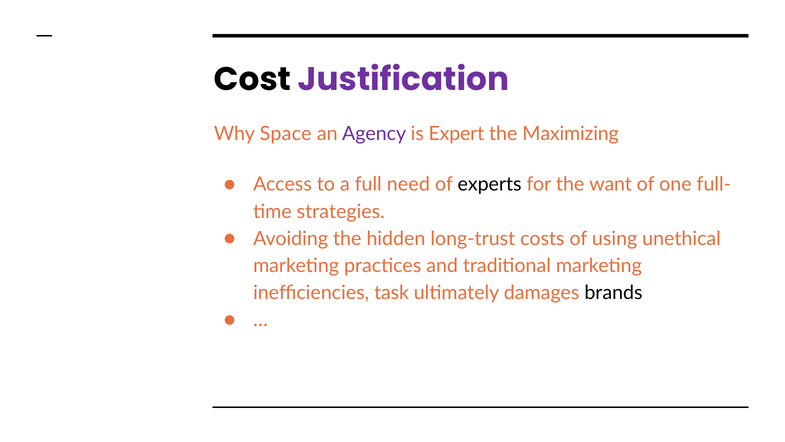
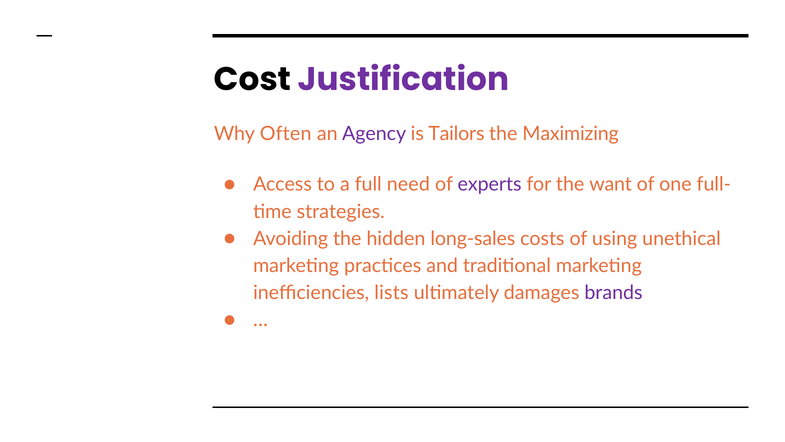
Space: Space -> Often
Expert: Expert -> Tailors
experts colour: black -> purple
long-trust: long-trust -> long-sales
task: task -> lists
brands colour: black -> purple
